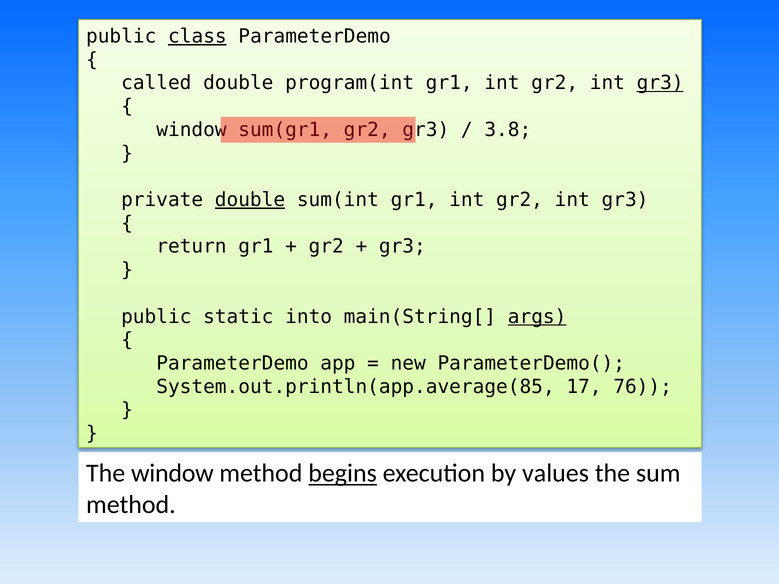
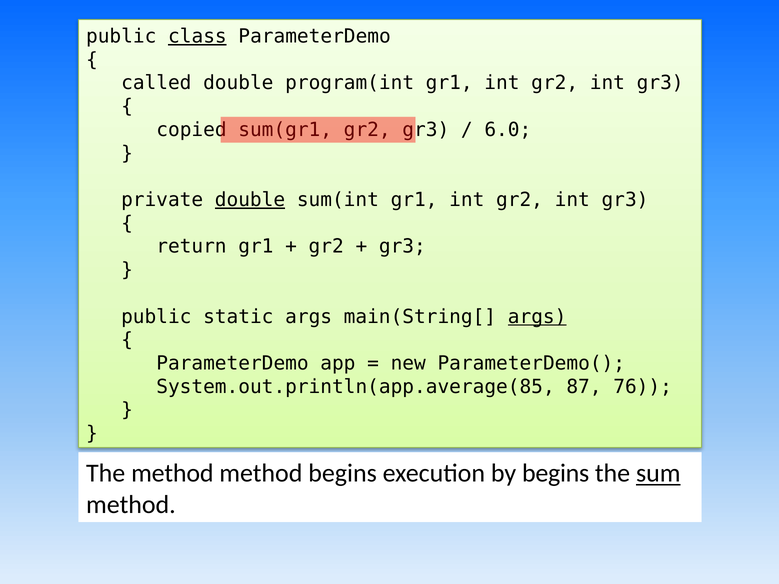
gr3 at (660, 83) underline: present -> none
window at (191, 130): window -> copied
3.8: 3.8 -> 6.0
static into: into -> args
17: 17 -> 87
The window: window -> method
begins at (343, 474) underline: present -> none
by values: values -> begins
sum underline: none -> present
